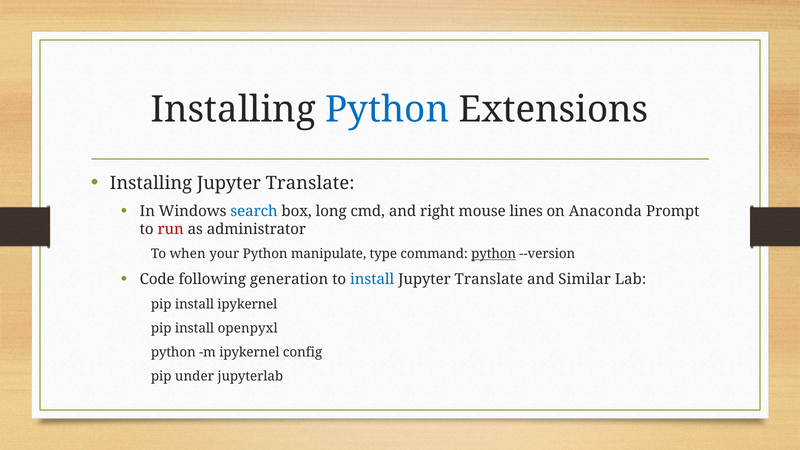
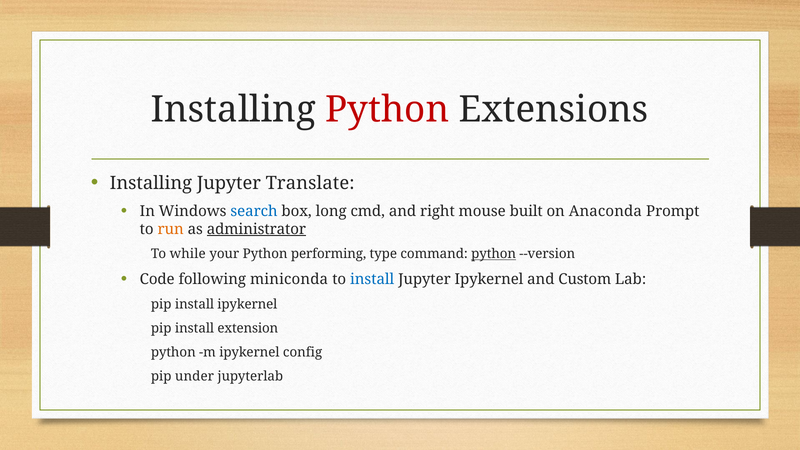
Python at (387, 110) colour: blue -> red
lines: lines -> built
run colour: red -> orange
administrator underline: none -> present
when: when -> while
manipulate: manipulate -> performing
generation: generation -> miniconda
Translate at (489, 280): Translate -> Ipykernel
Similar: Similar -> Custom
openpyxl: openpyxl -> extension
